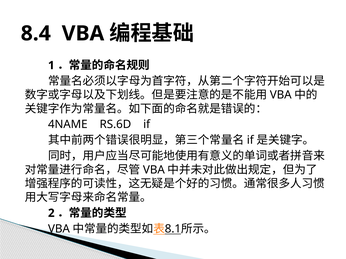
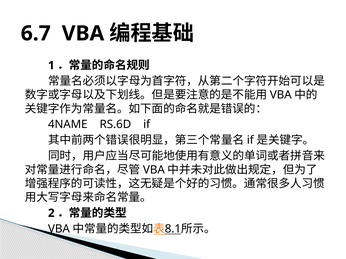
8.4: 8.4 -> 6.7
